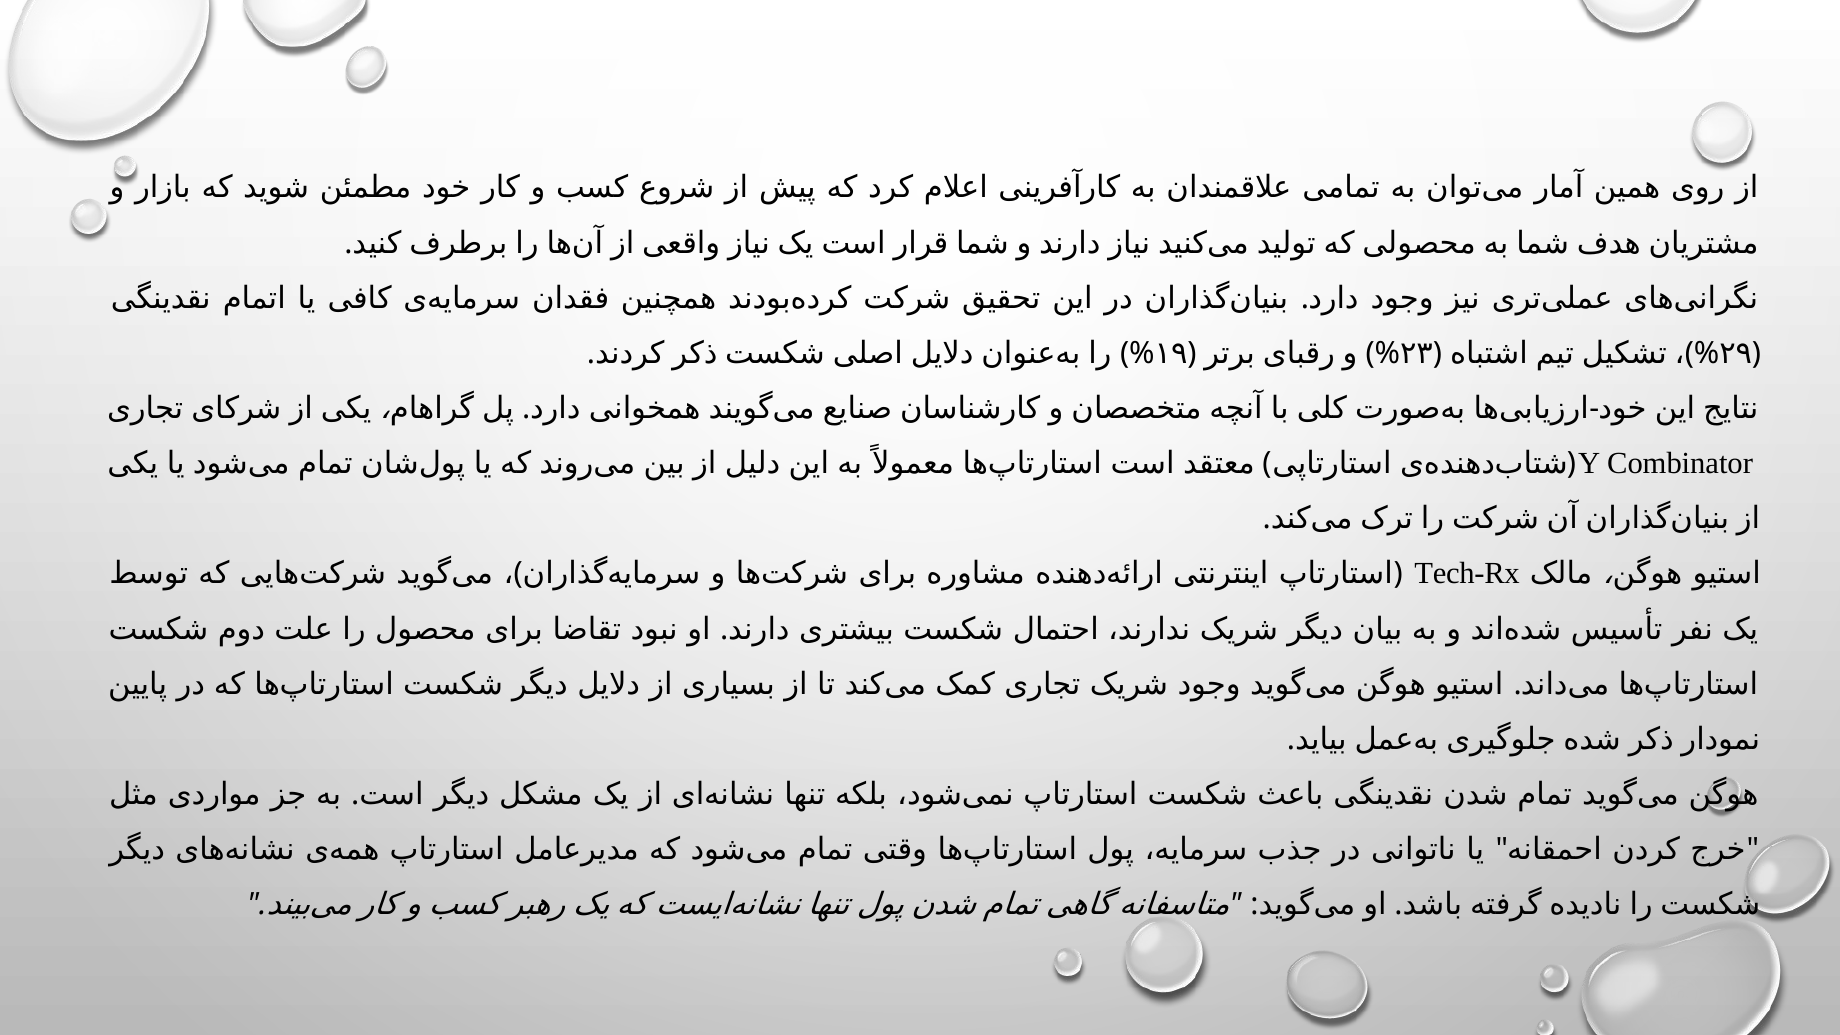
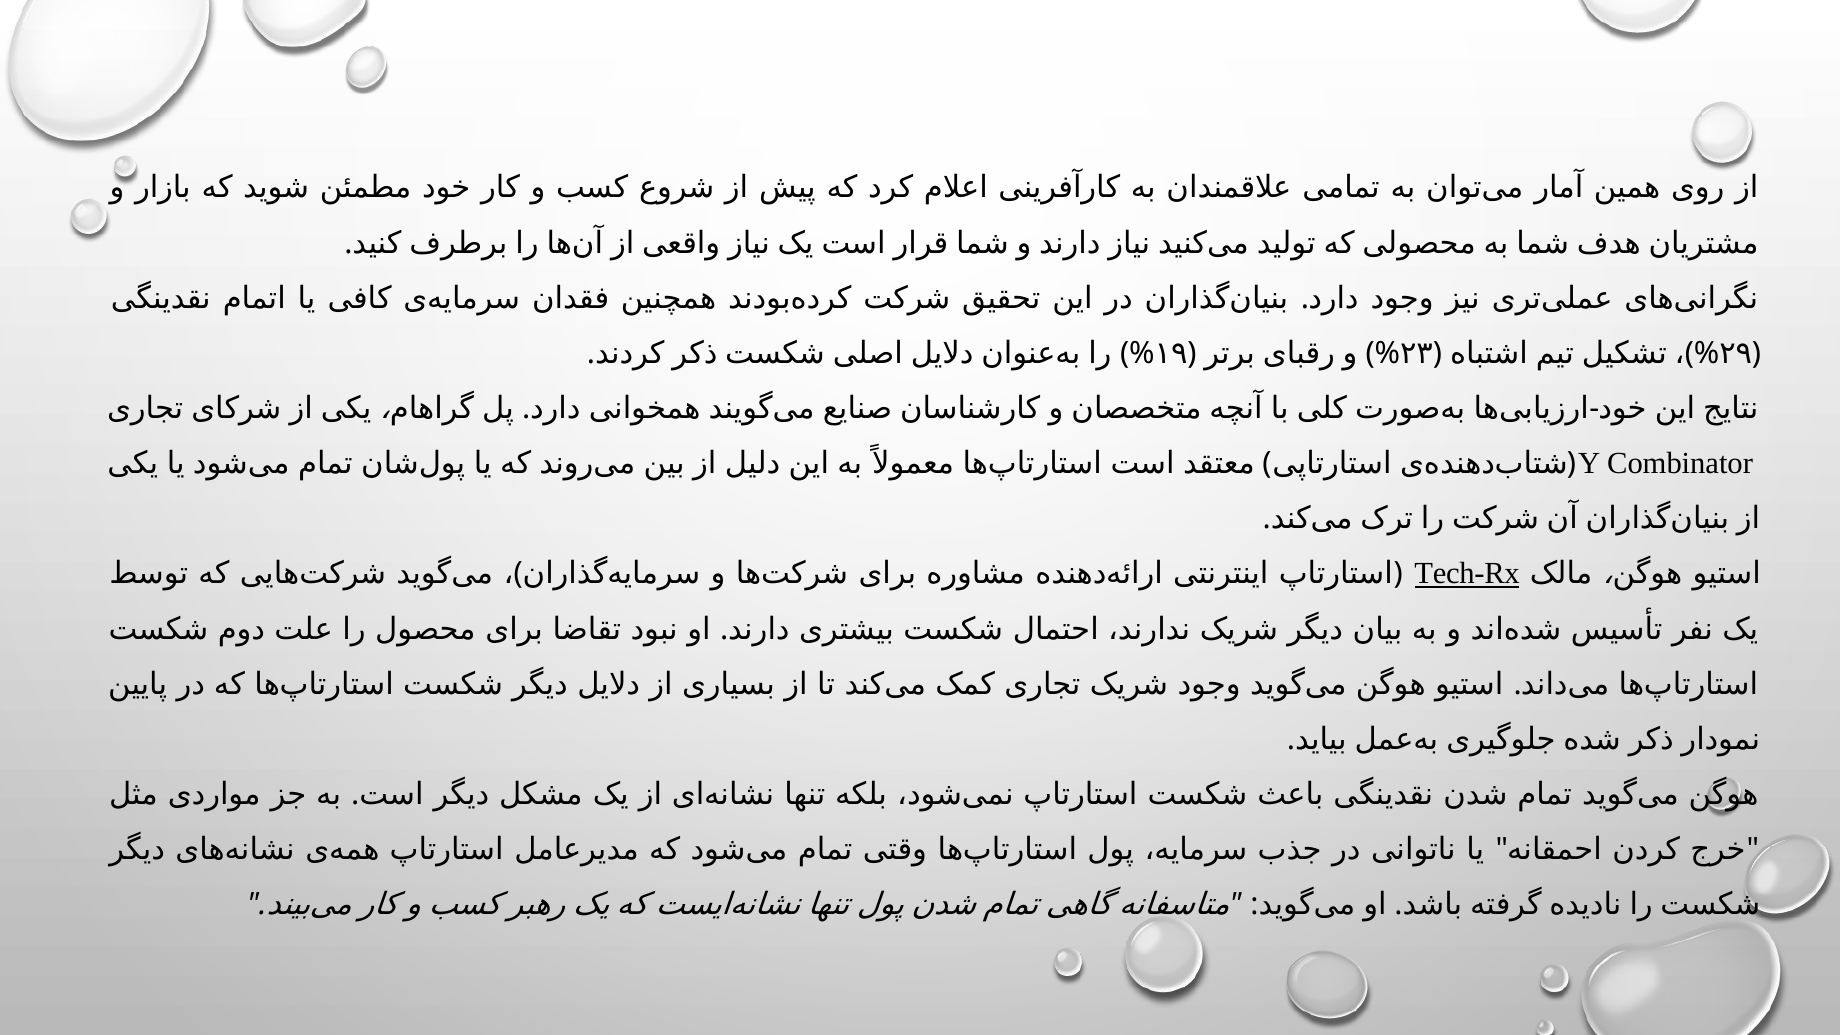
Tech-Rx underline: none -> present
